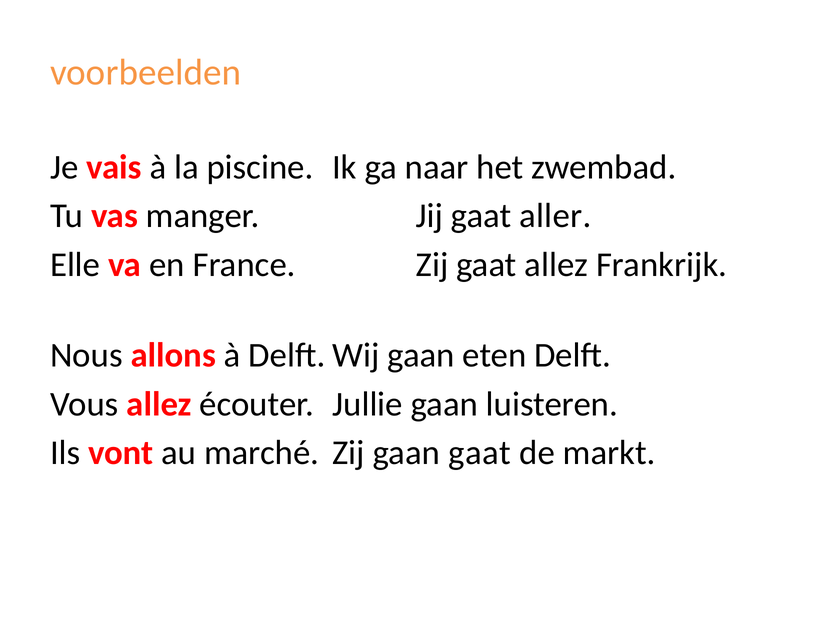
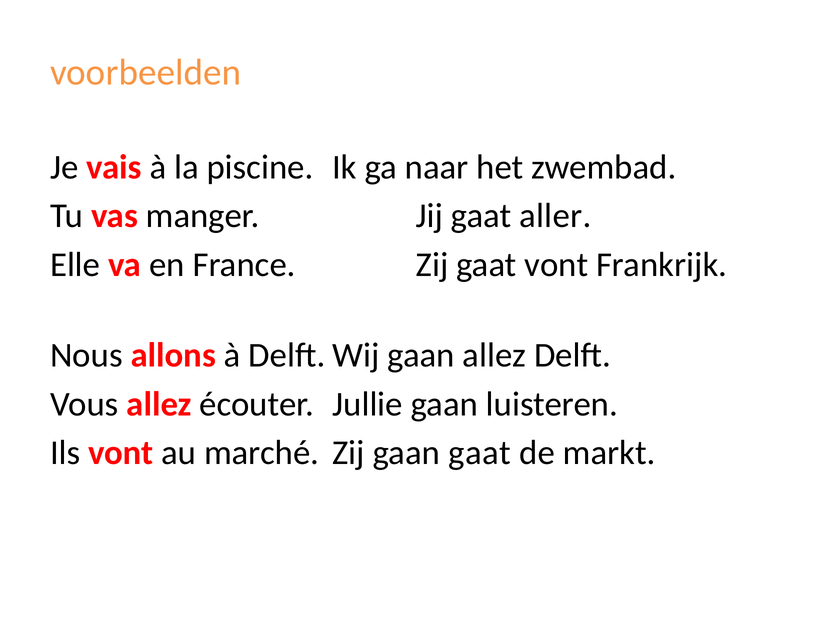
gaat allez: allez -> vont
gaan eten: eten -> allez
